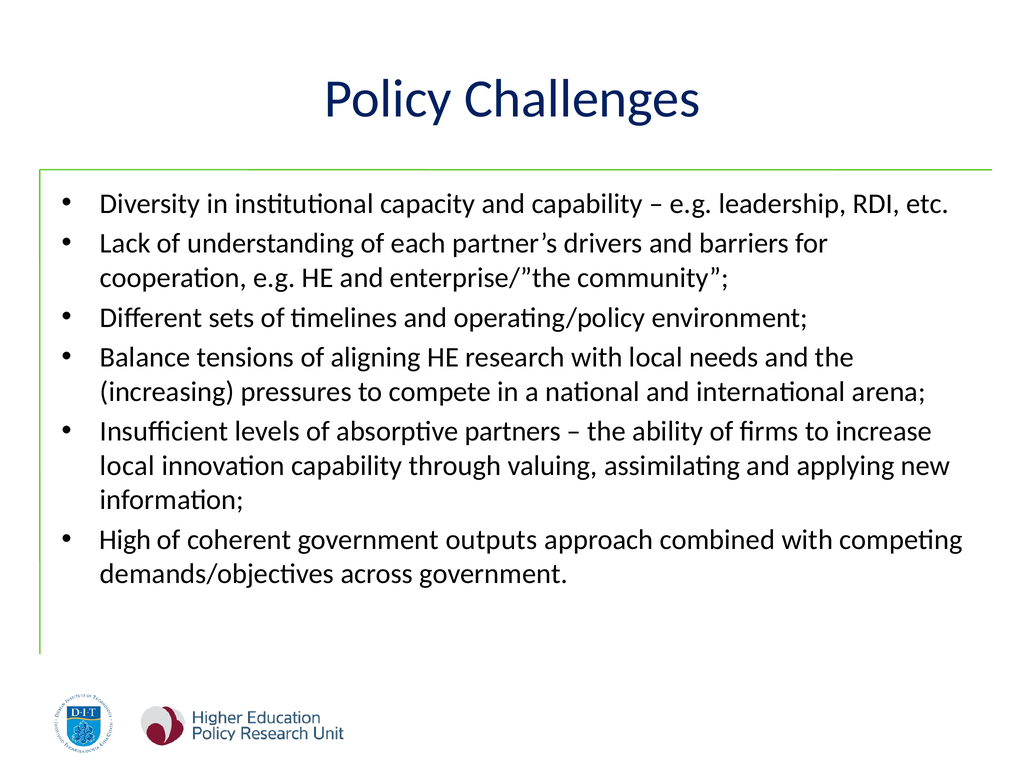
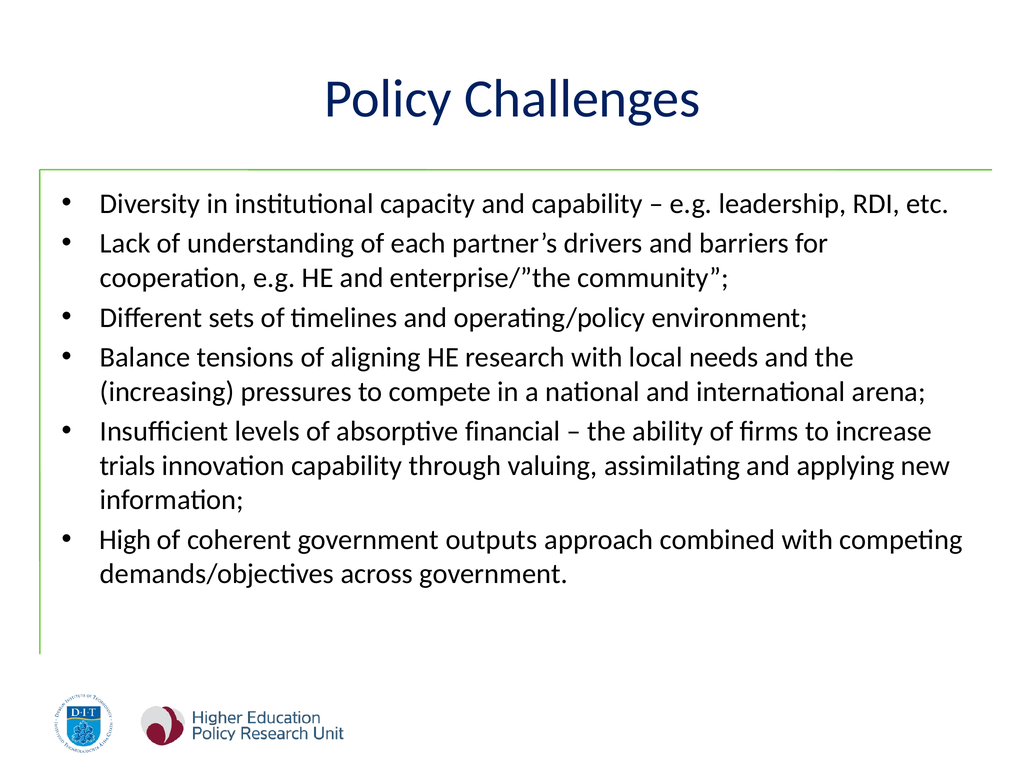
partners: partners -> financial
local at (127, 466): local -> trials
